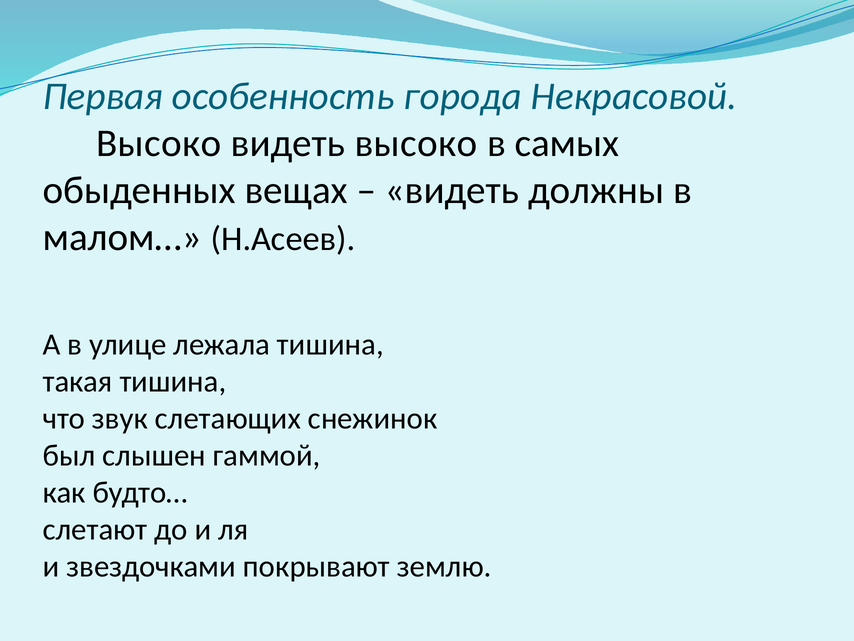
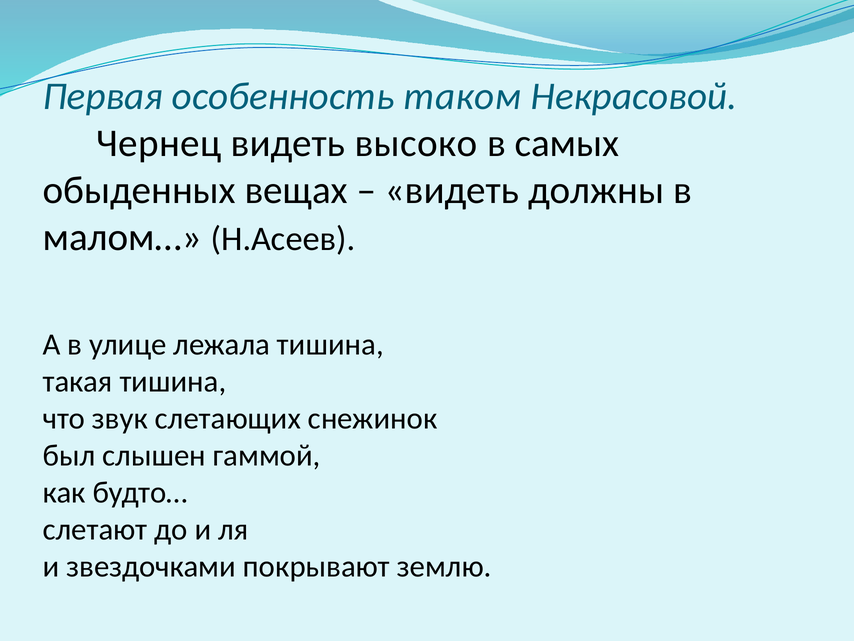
города: города -> таком
Высоко at (159, 143): Высоко -> Чернец
